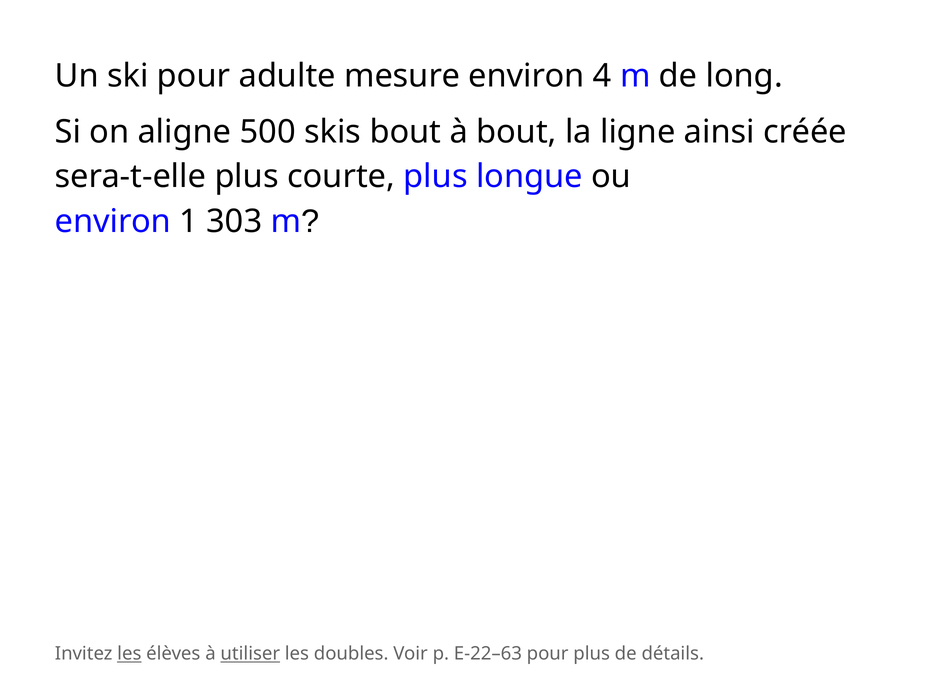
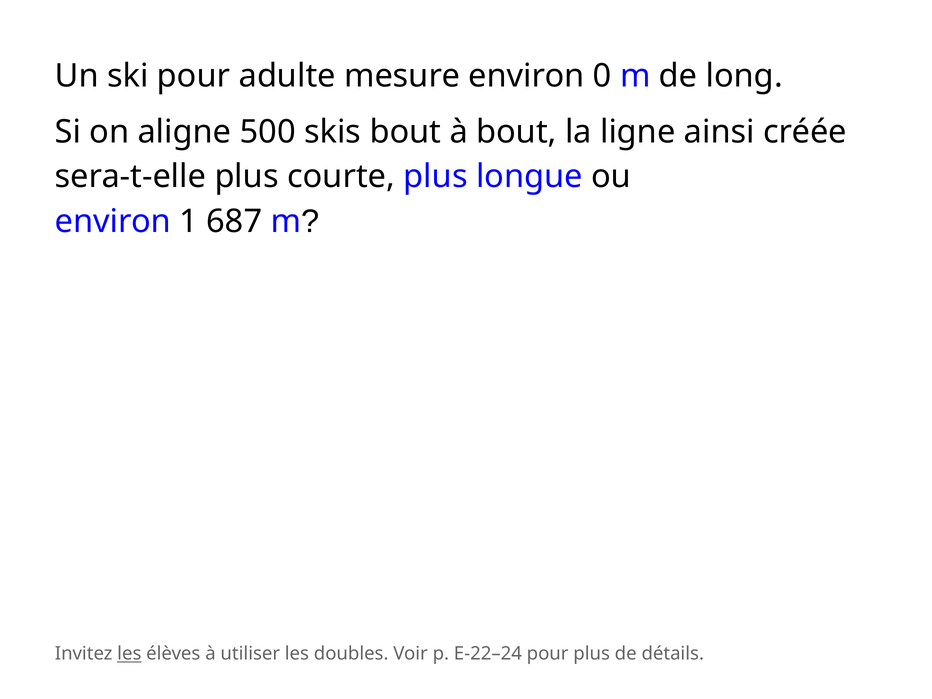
4: 4 -> 0
303: 303 -> 687
utiliser underline: present -> none
E-22–63: E-22–63 -> E-22–24
